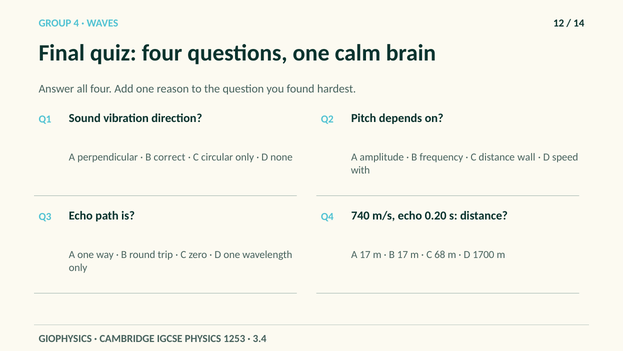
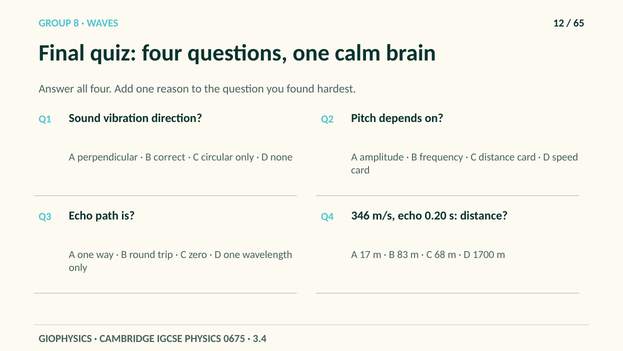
4: 4 -> 8
14: 14 -> 65
distance wall: wall -> card
with at (360, 170): with -> card
740: 740 -> 346
B 17: 17 -> 83
1253: 1253 -> 0675
